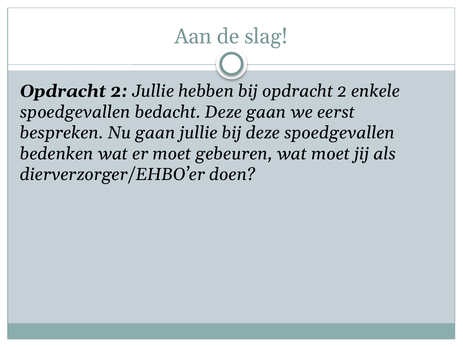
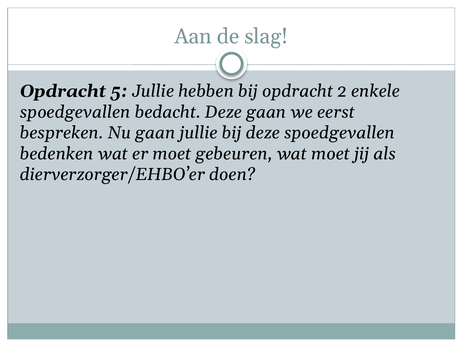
2 at (119, 91): 2 -> 5
